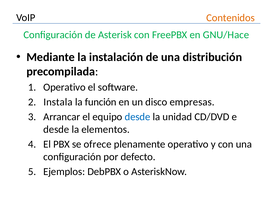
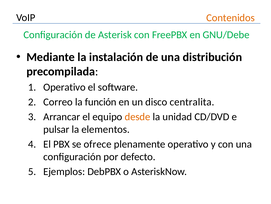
GNU/Hace: GNU/Hace -> GNU/Debe
Instala: Instala -> Correo
empresas: empresas -> centralita
desde at (138, 116) colour: blue -> orange
desde at (56, 129): desde -> pulsar
